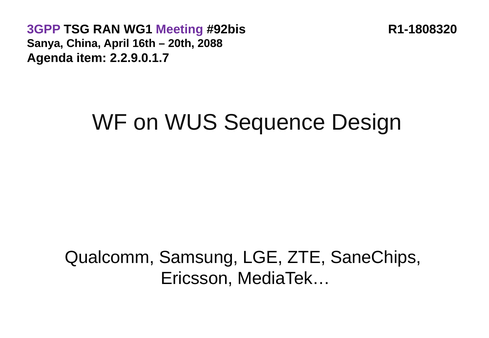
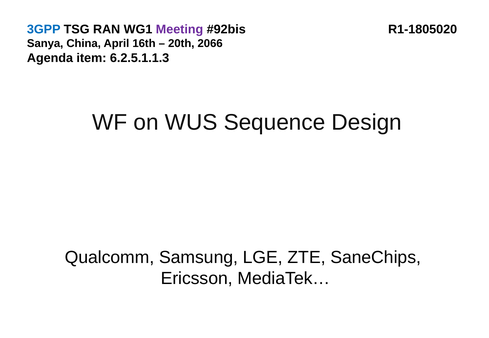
3GPP colour: purple -> blue
R1-1808320: R1-1808320 -> R1-1805020
2088: 2088 -> 2066
2.2.9.0.1.7: 2.2.9.0.1.7 -> 6.2.5.1.1.3
